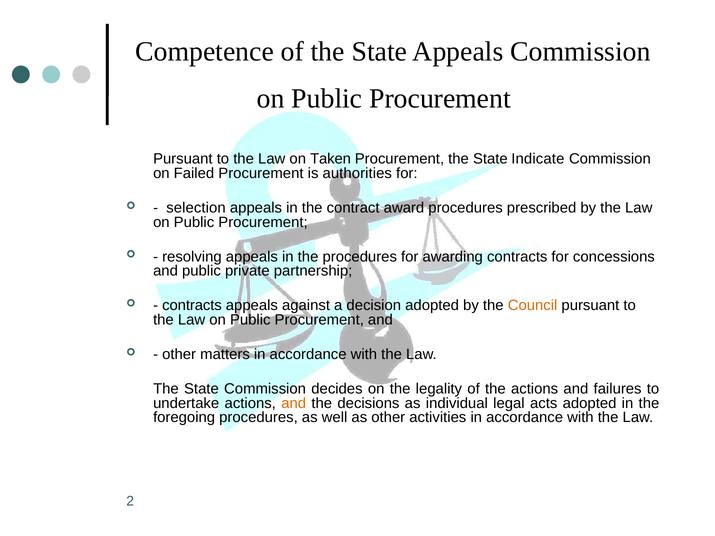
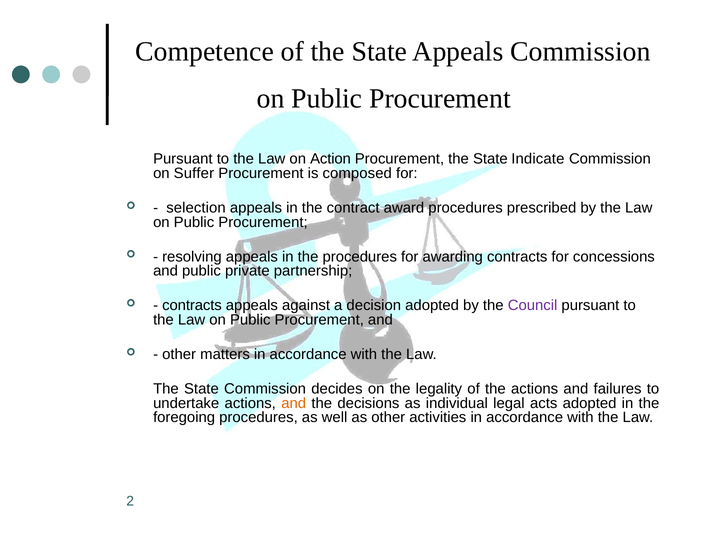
Taken: Taken -> Action
Failed: Failed -> Suffer
authorities: authorities -> composed
Council colour: orange -> purple
